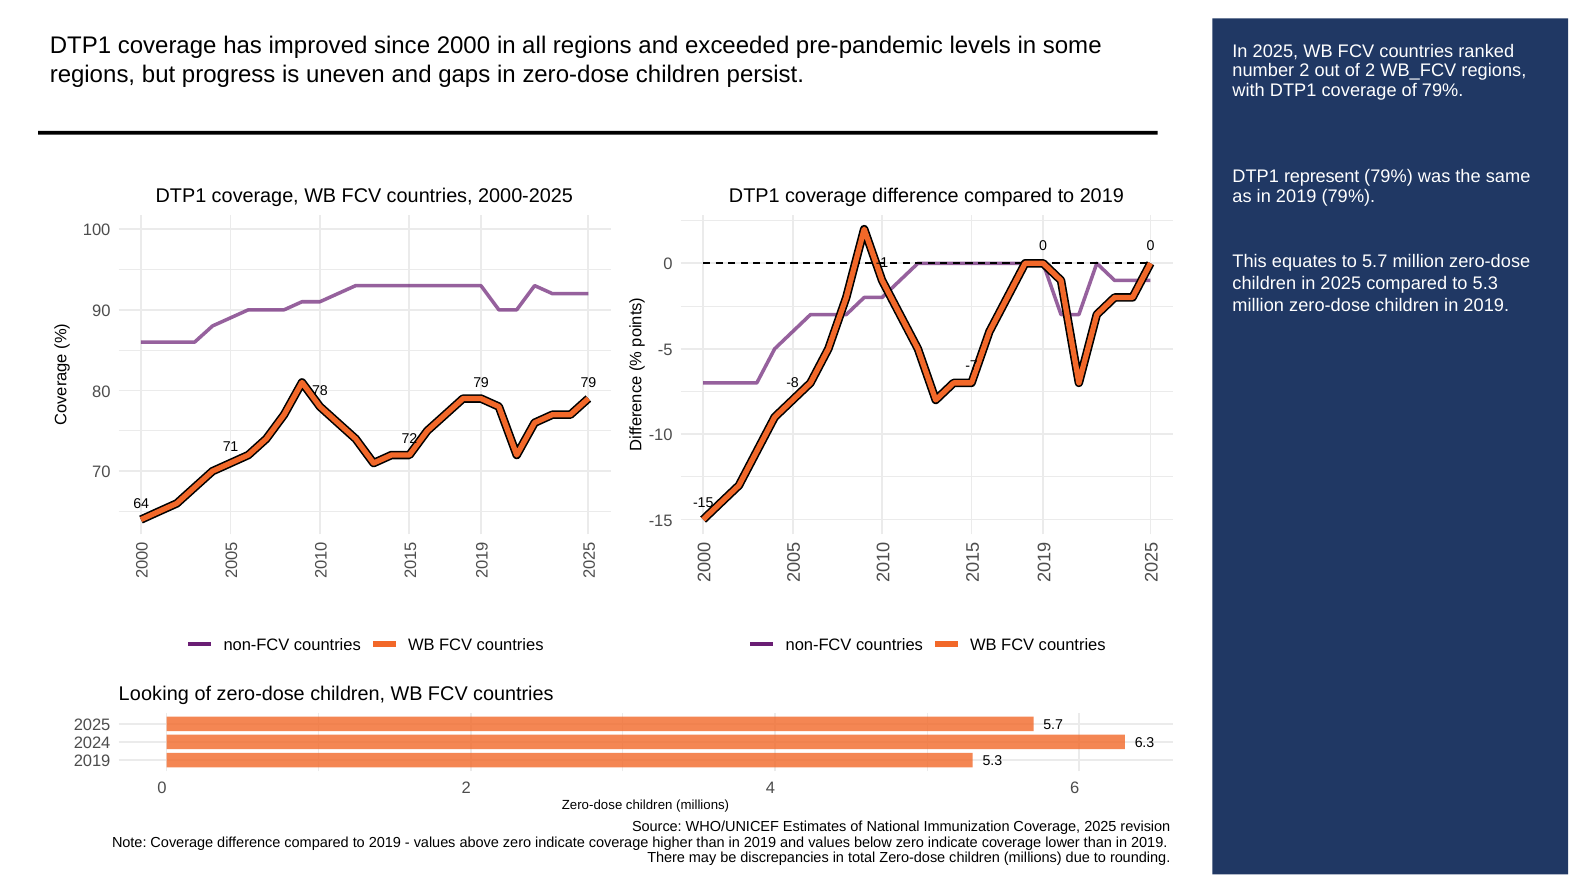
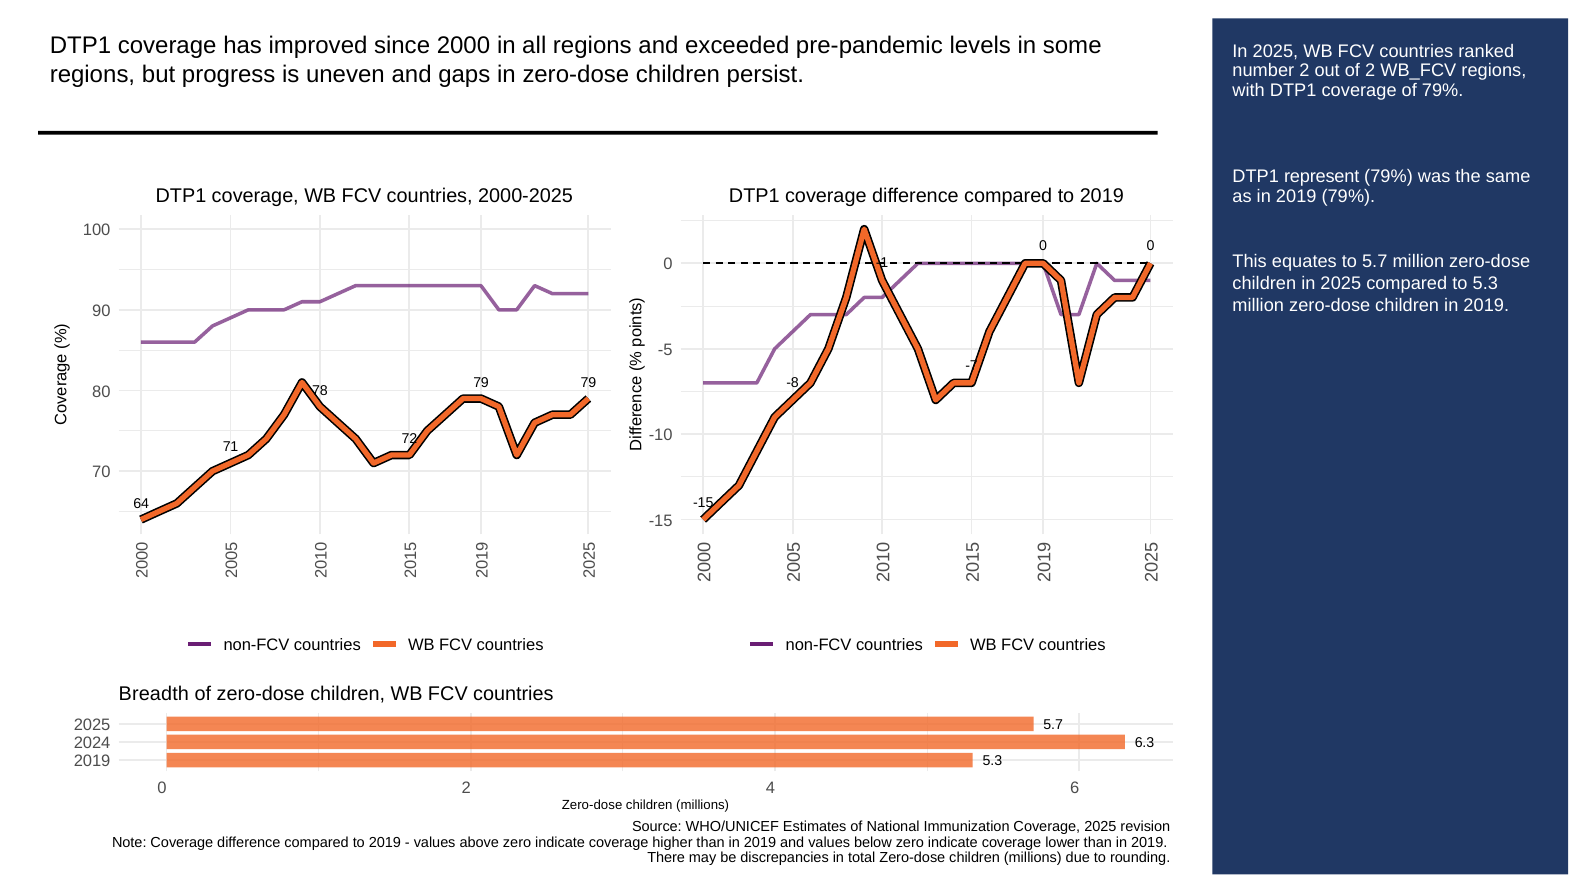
Looking: Looking -> Breadth
